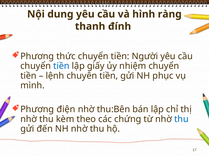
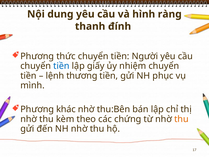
chuyên: chuyên -> thương
điện: điện -> khác
thu at (181, 119) colour: blue -> orange
